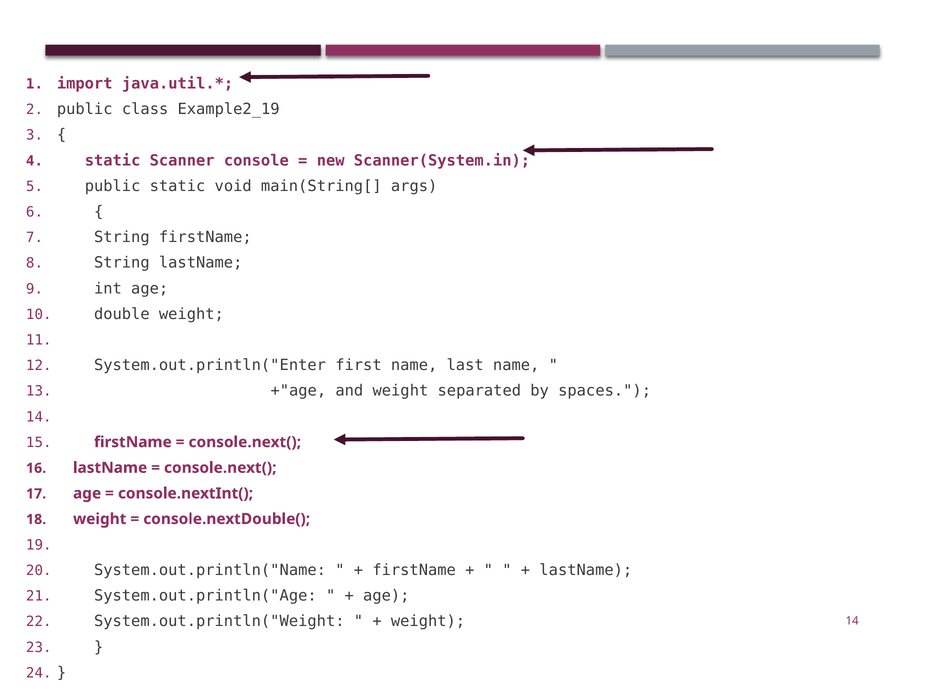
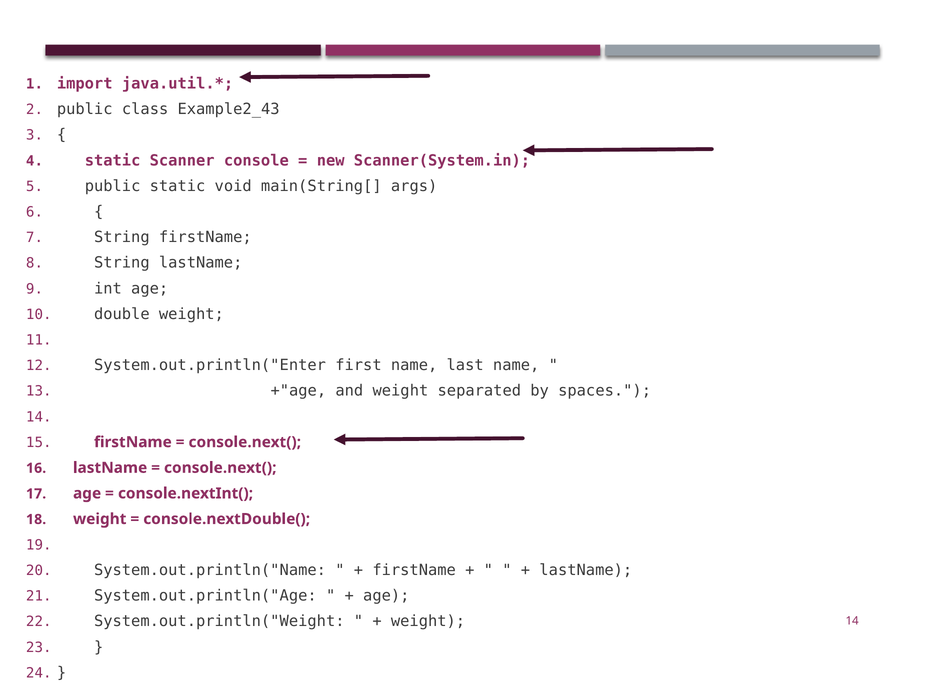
Example2_19: Example2_19 -> Example2_43
